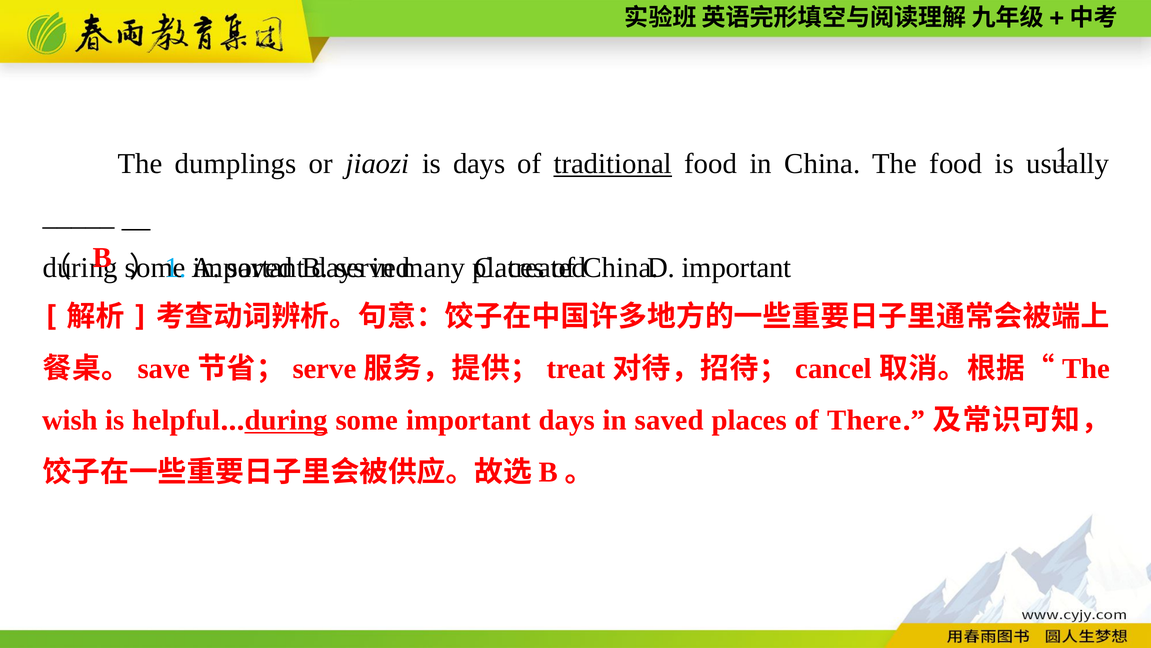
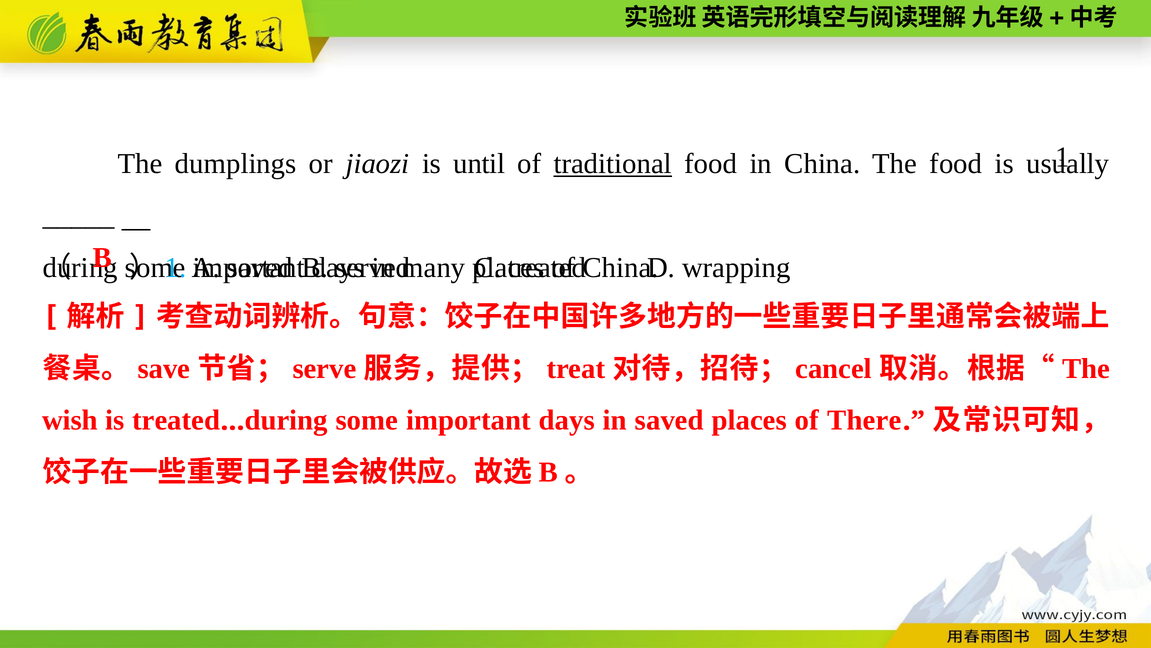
is days: days -> until
important at (737, 268): important -> wrapping
is helpful: helpful -> treated
during at (286, 420) underline: present -> none
